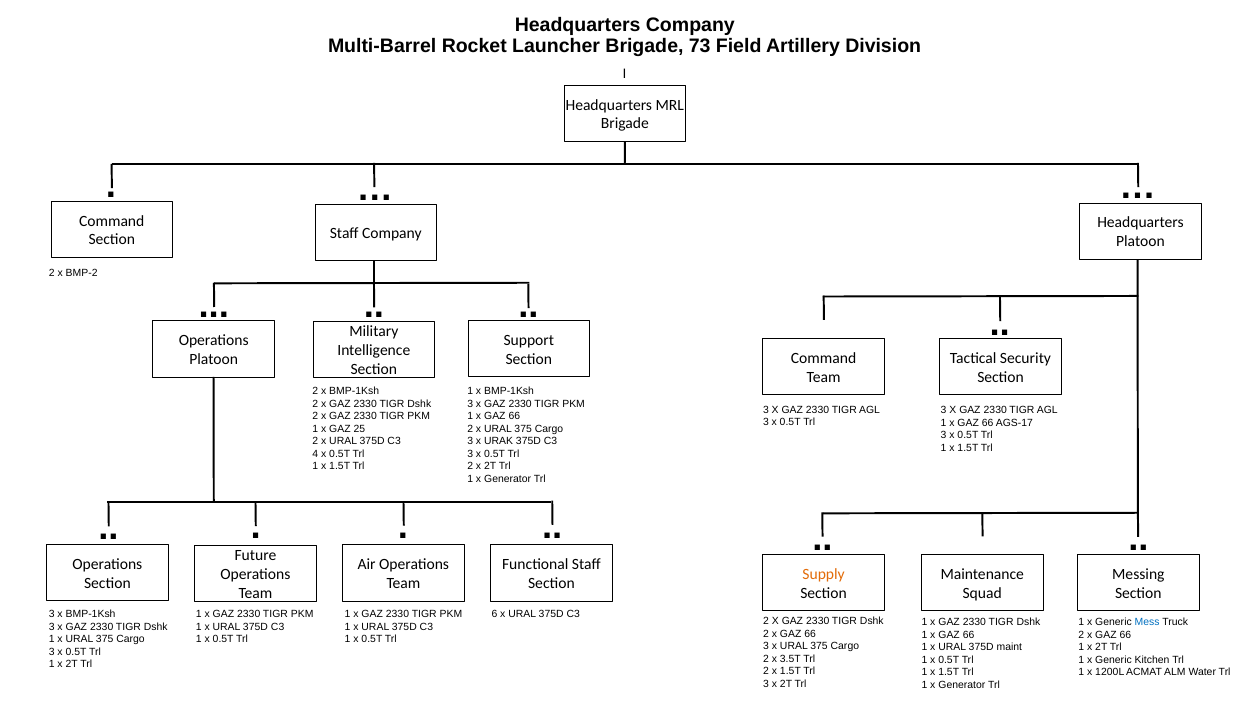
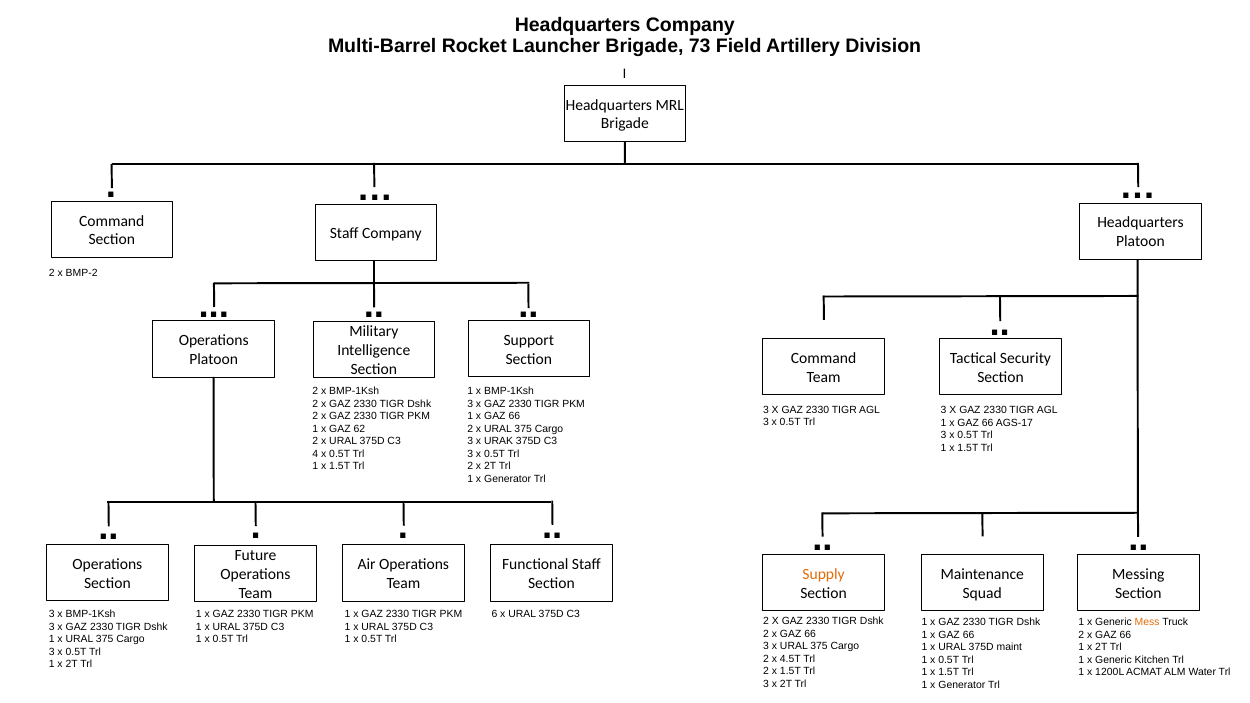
25: 25 -> 62
Mess colour: blue -> orange
3.5T: 3.5T -> 4.5T
